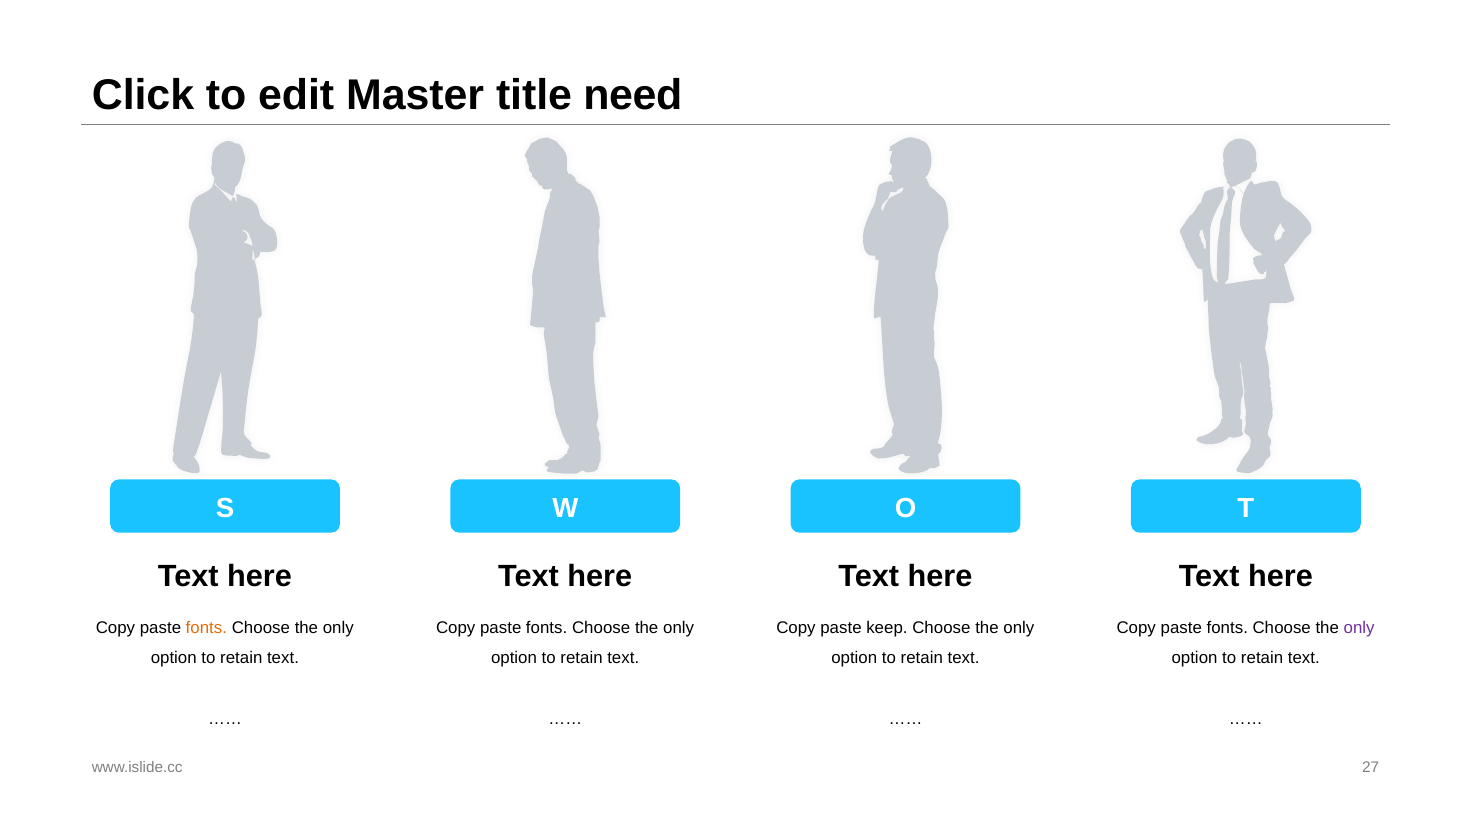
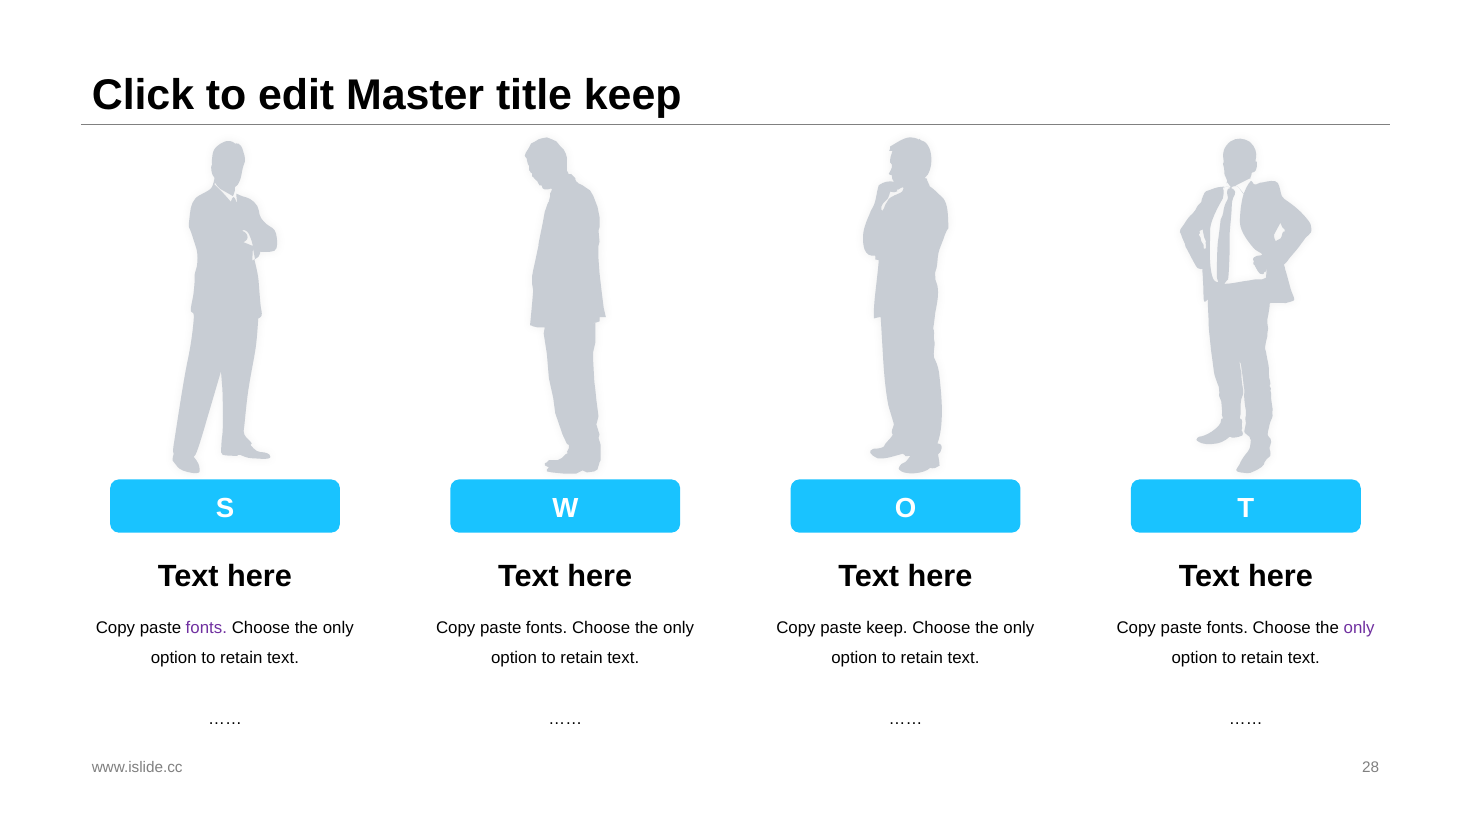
title need: need -> keep
fonts at (206, 627) colour: orange -> purple
27: 27 -> 28
